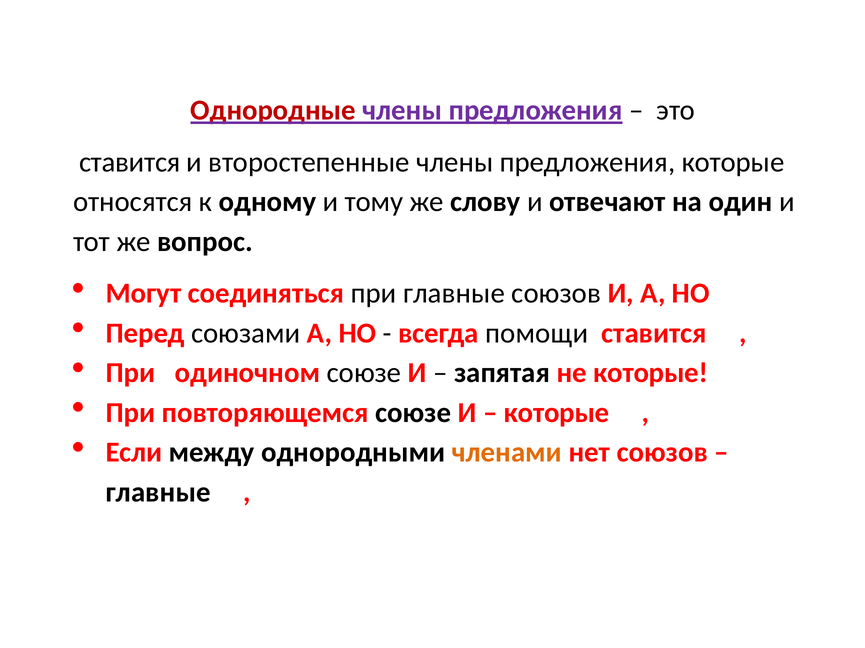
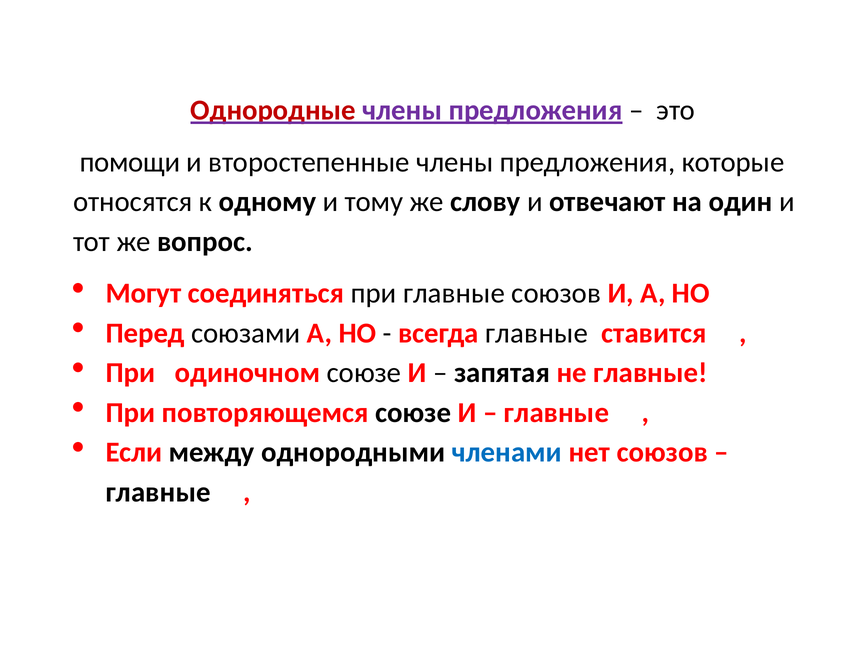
ставится at (130, 162): ставится -> помощи
всегда помощи: помощи -> главные
не которые: которые -> главные
которые at (557, 413): которые -> главные
членами colour: orange -> blue
